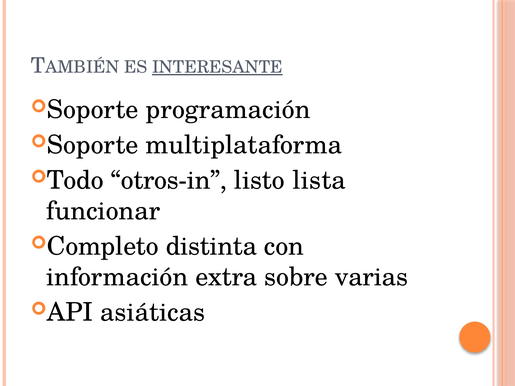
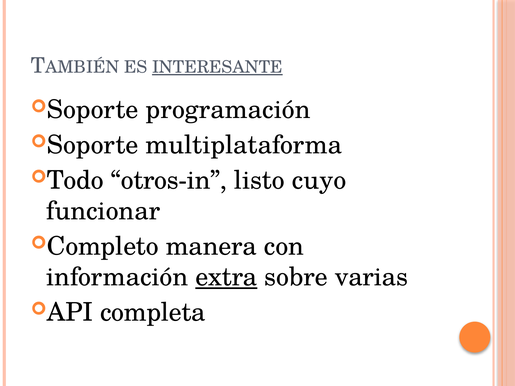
lista: lista -> cuyo
distinta: distinta -> manera
extra underline: none -> present
asiáticas: asiáticas -> completa
